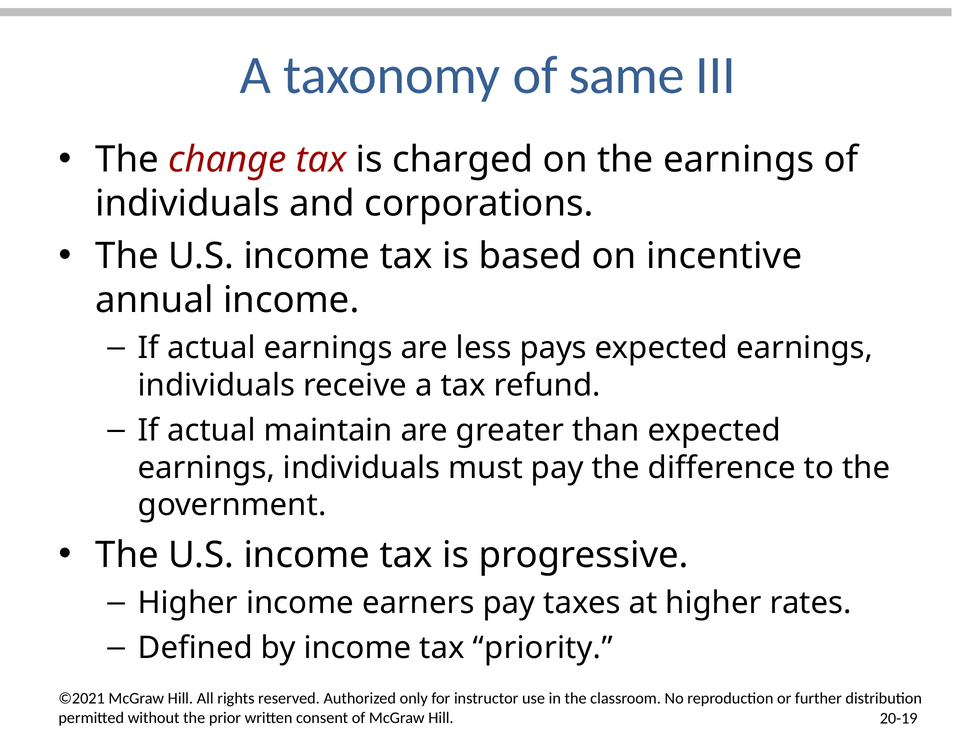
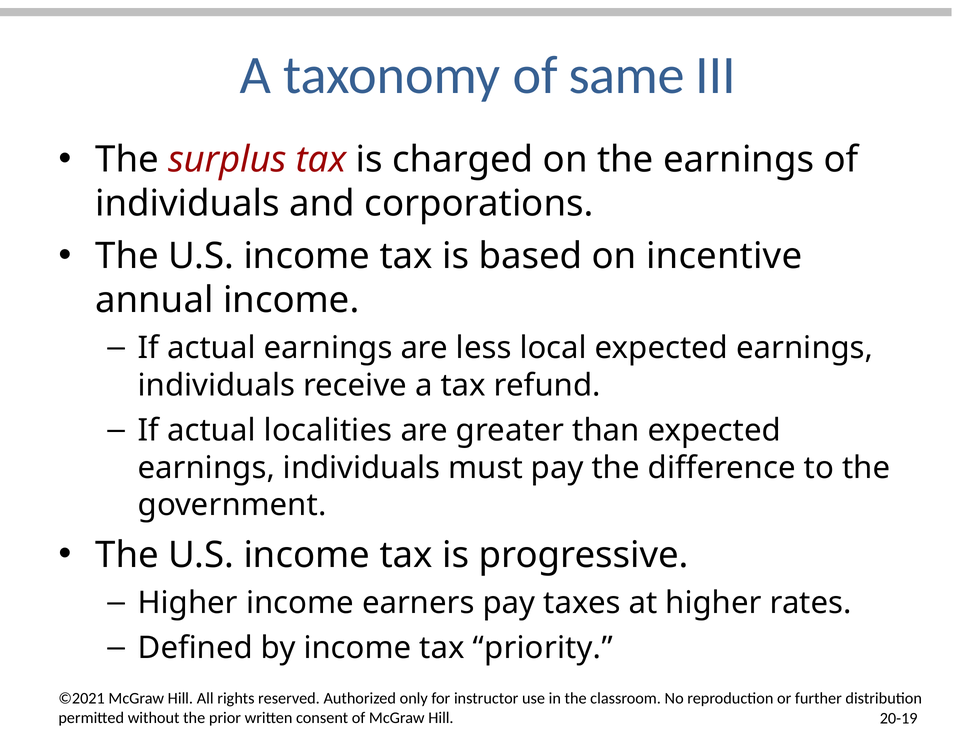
change: change -> surplus
pays: pays -> local
maintain: maintain -> localities
